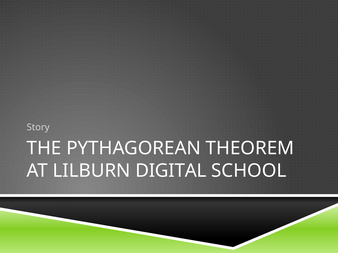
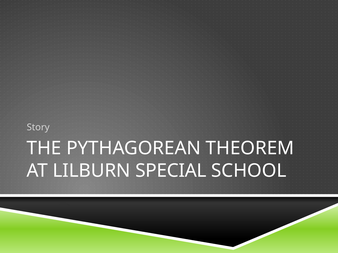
DIGITAL: DIGITAL -> SPECIAL
